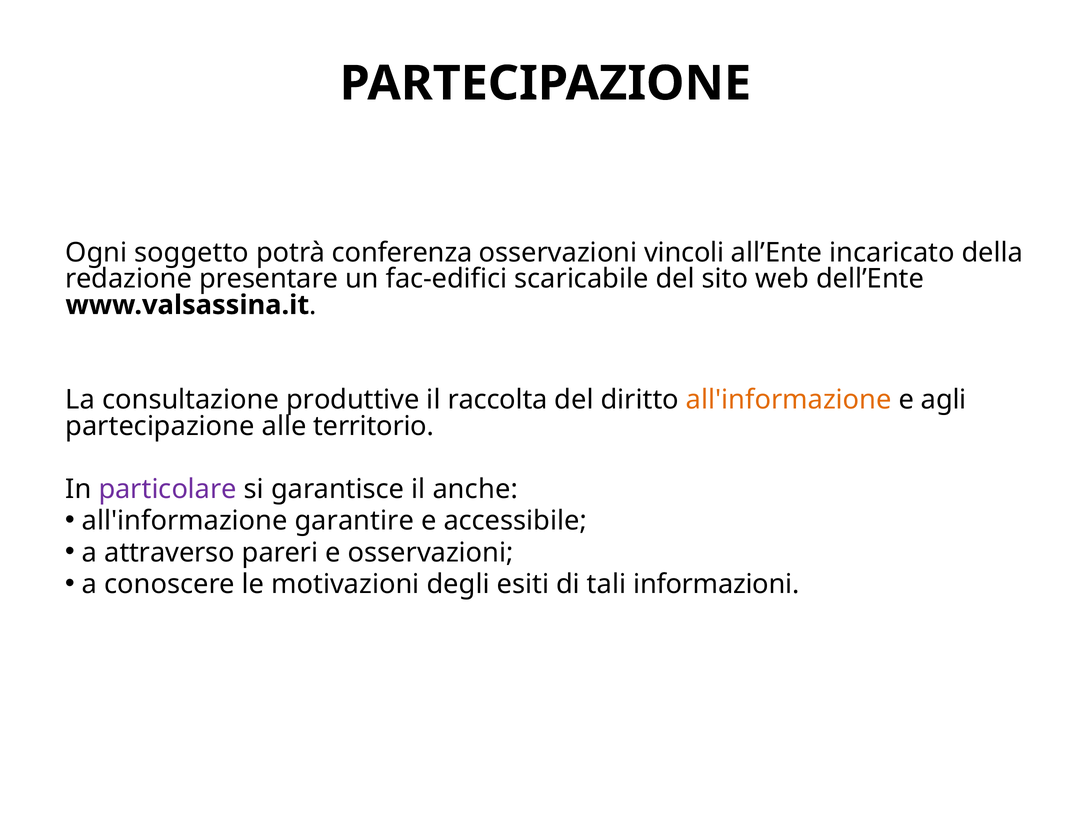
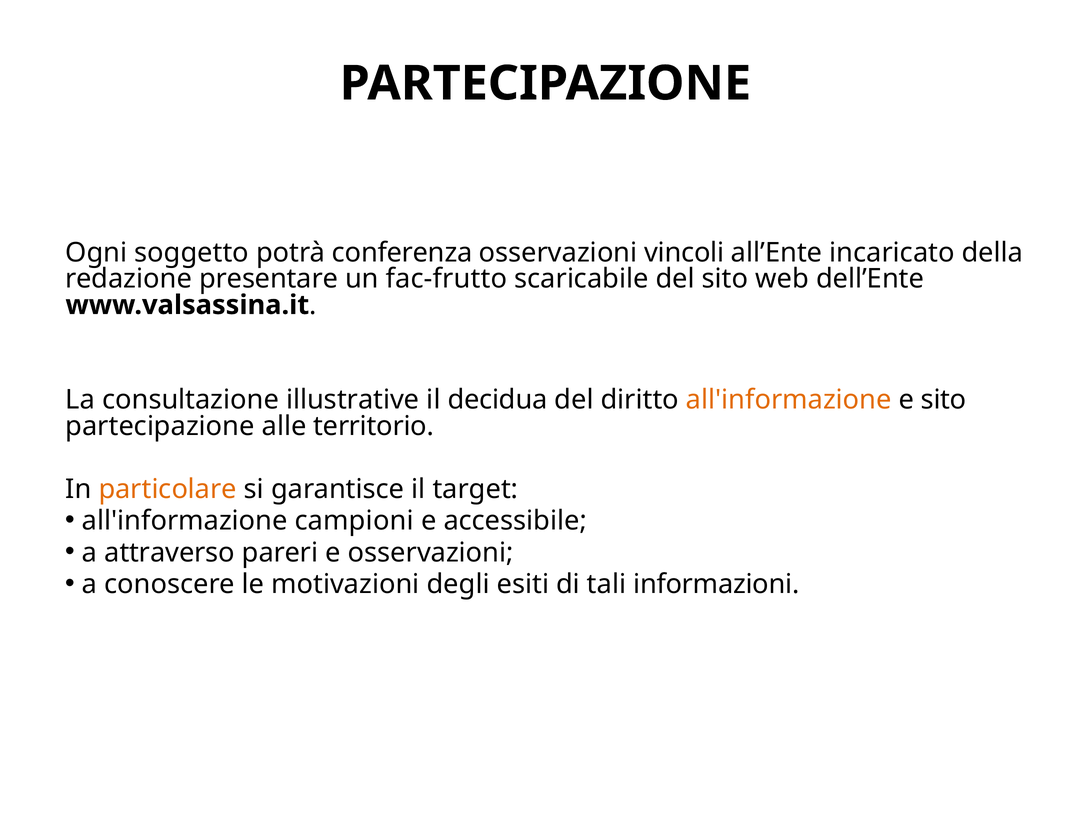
fac-edifici: fac-edifici -> fac-frutto
produttive: produttive -> illustrative
raccolta: raccolta -> decidua
e agli: agli -> sito
particolare colour: purple -> orange
anche: anche -> target
garantire: garantire -> campioni
